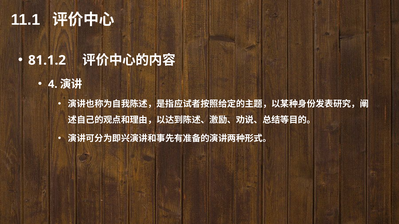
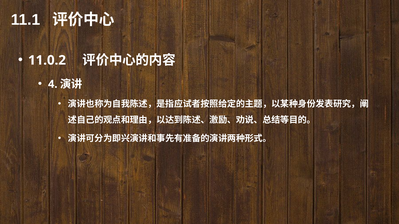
81.1.2: 81.1.2 -> 11.0.2
